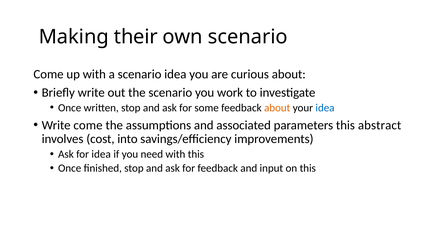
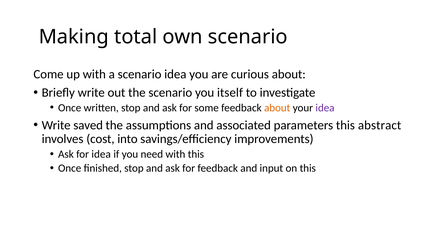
their: their -> total
work: work -> itself
idea at (325, 108) colour: blue -> purple
Write come: come -> saved
